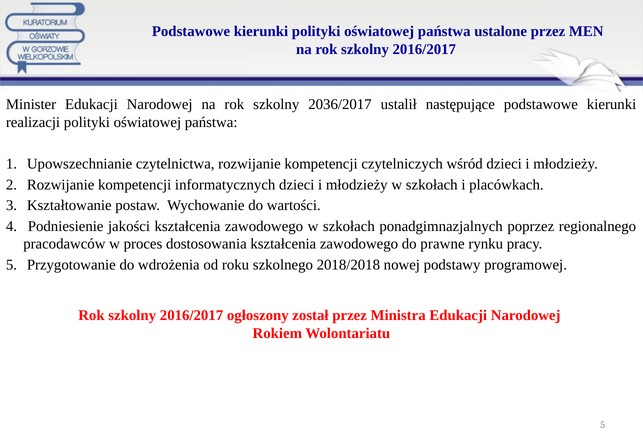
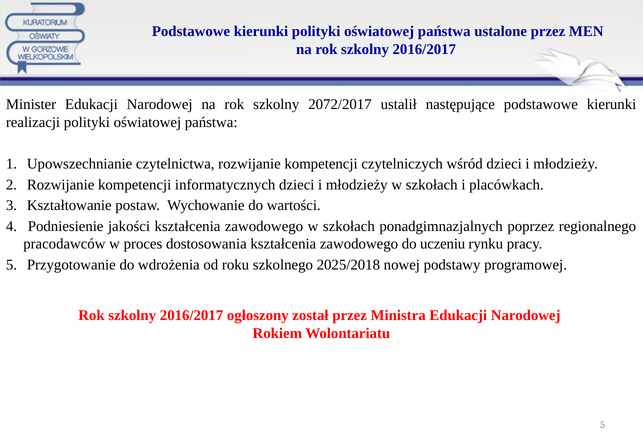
2036/2017: 2036/2017 -> 2072/2017
prawne: prawne -> uczeniu
2018/2018: 2018/2018 -> 2025/2018
